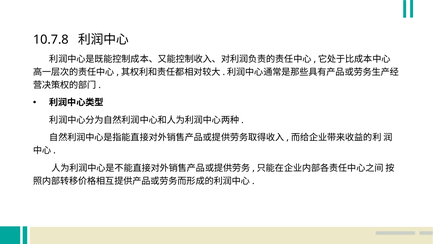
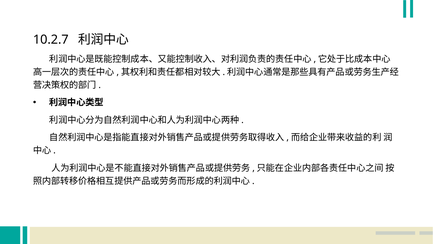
10.7.8: 10.7.8 -> 10.2.7
